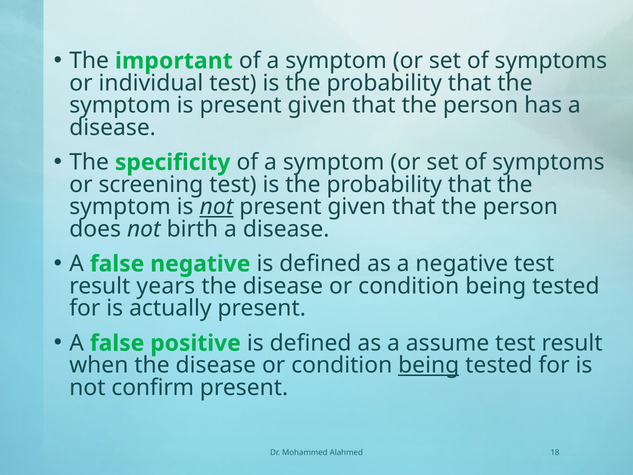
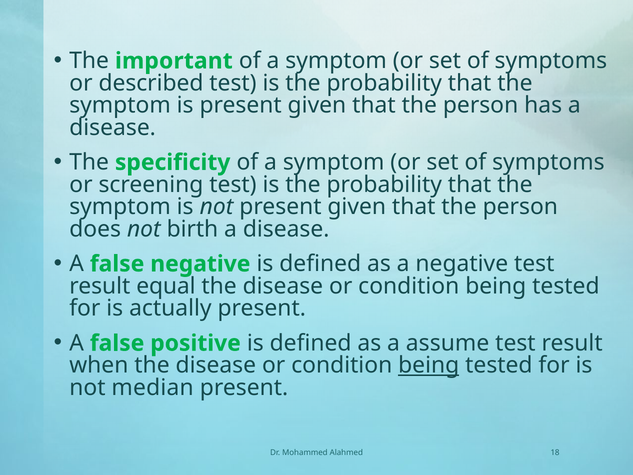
individual: individual -> described
not at (217, 207) underline: present -> none
years: years -> equal
confirm: confirm -> median
